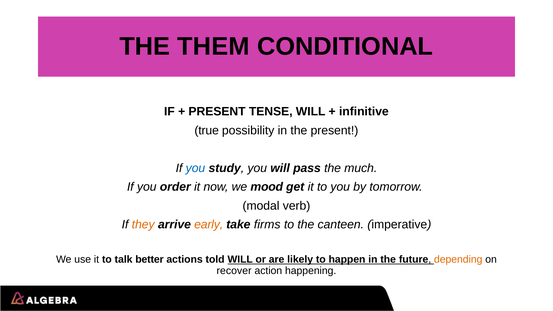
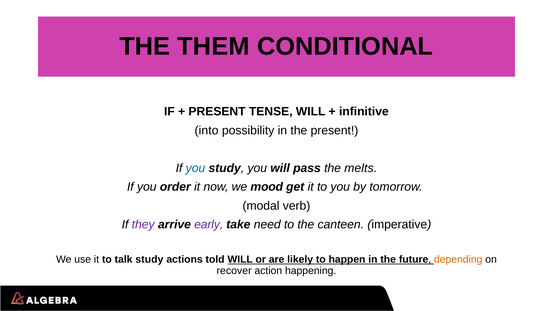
true: true -> into
much: much -> melts
they colour: orange -> purple
early colour: orange -> purple
firms: firms -> need
talk better: better -> study
